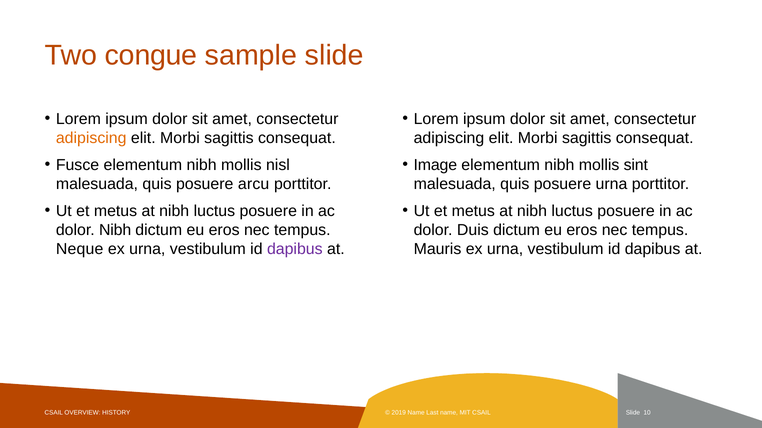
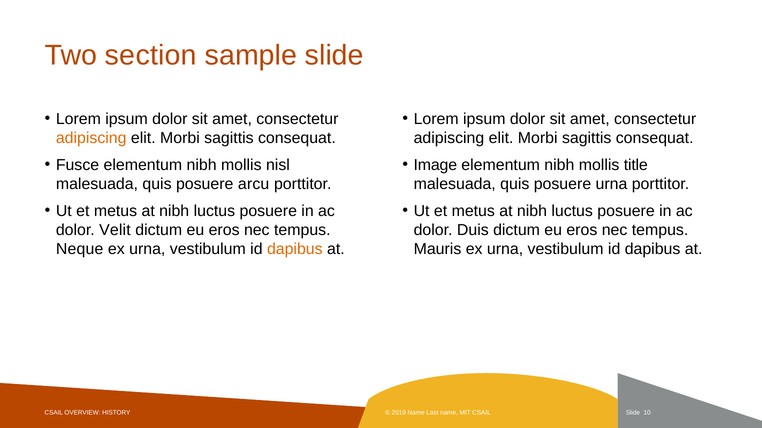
congue: congue -> section
sint: sint -> title
dolor Nibh: Nibh -> Velit
dapibus at (295, 249) colour: purple -> orange
